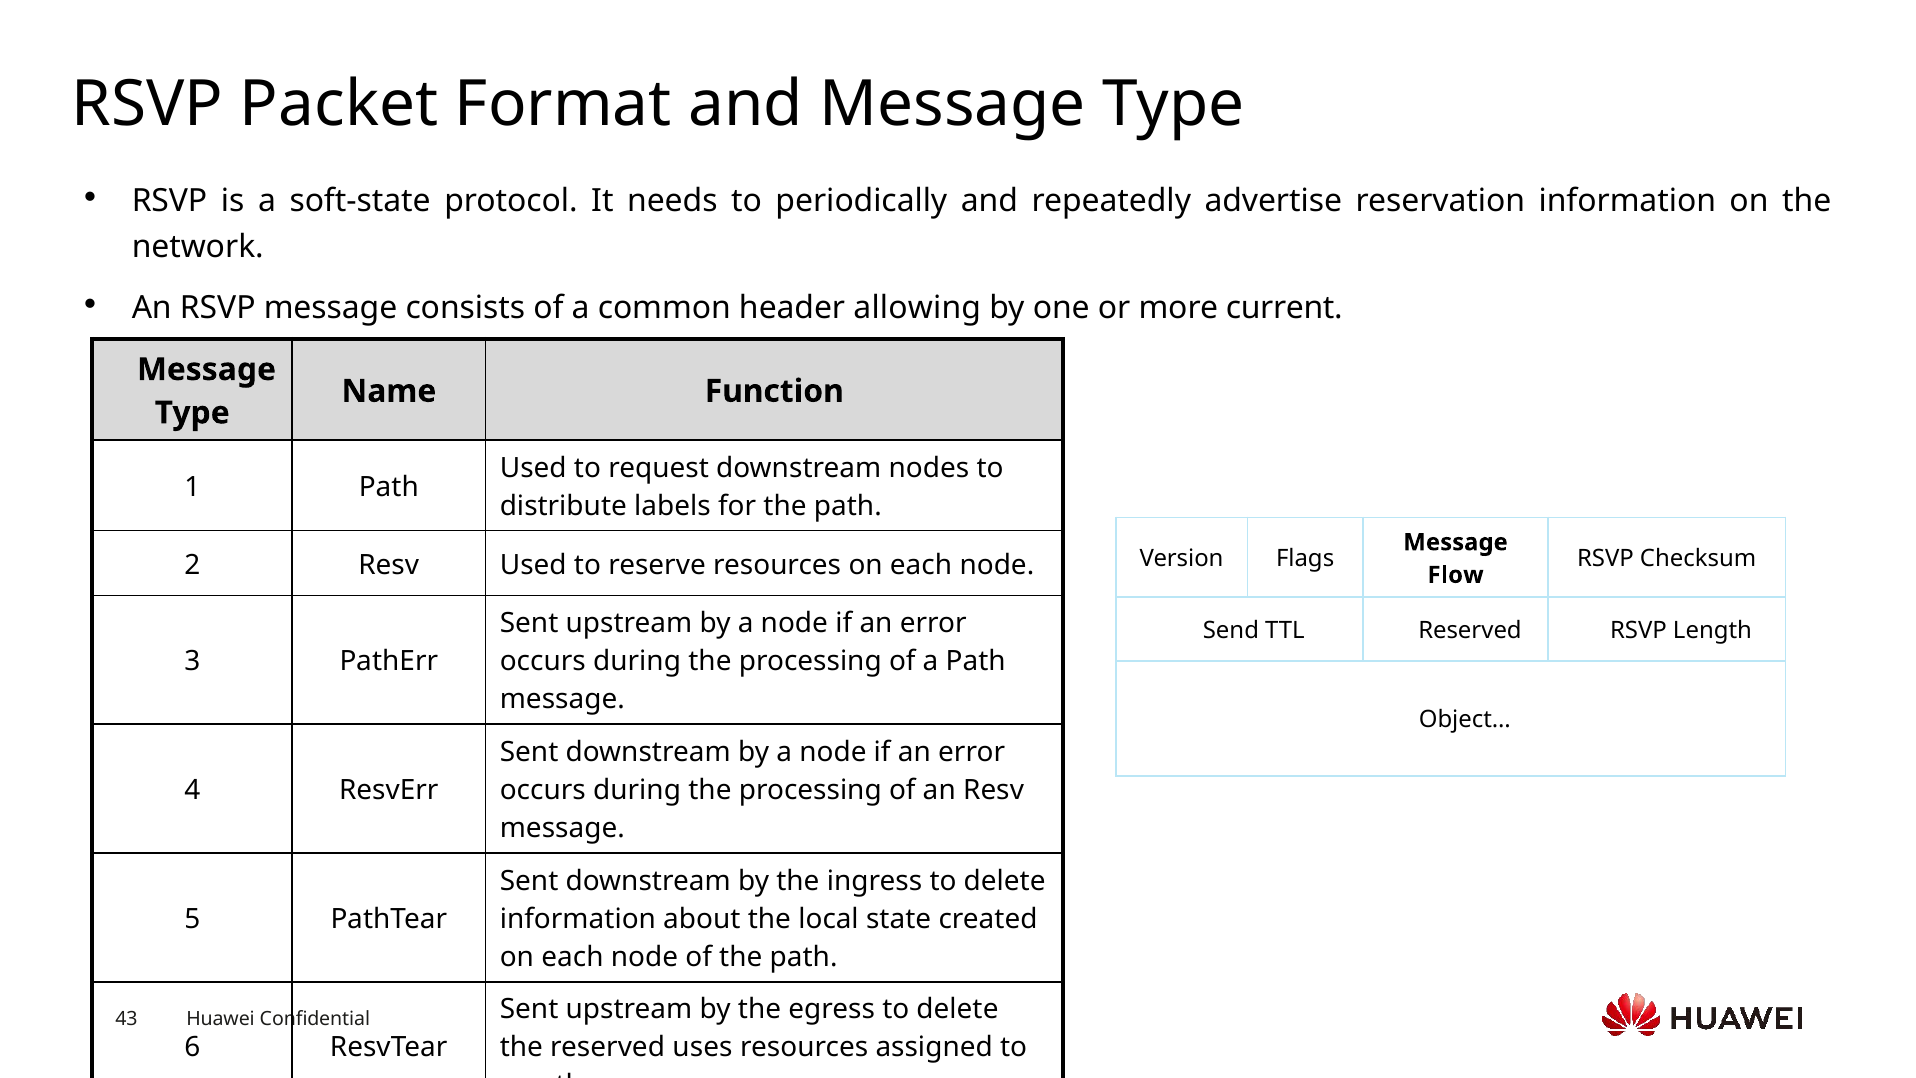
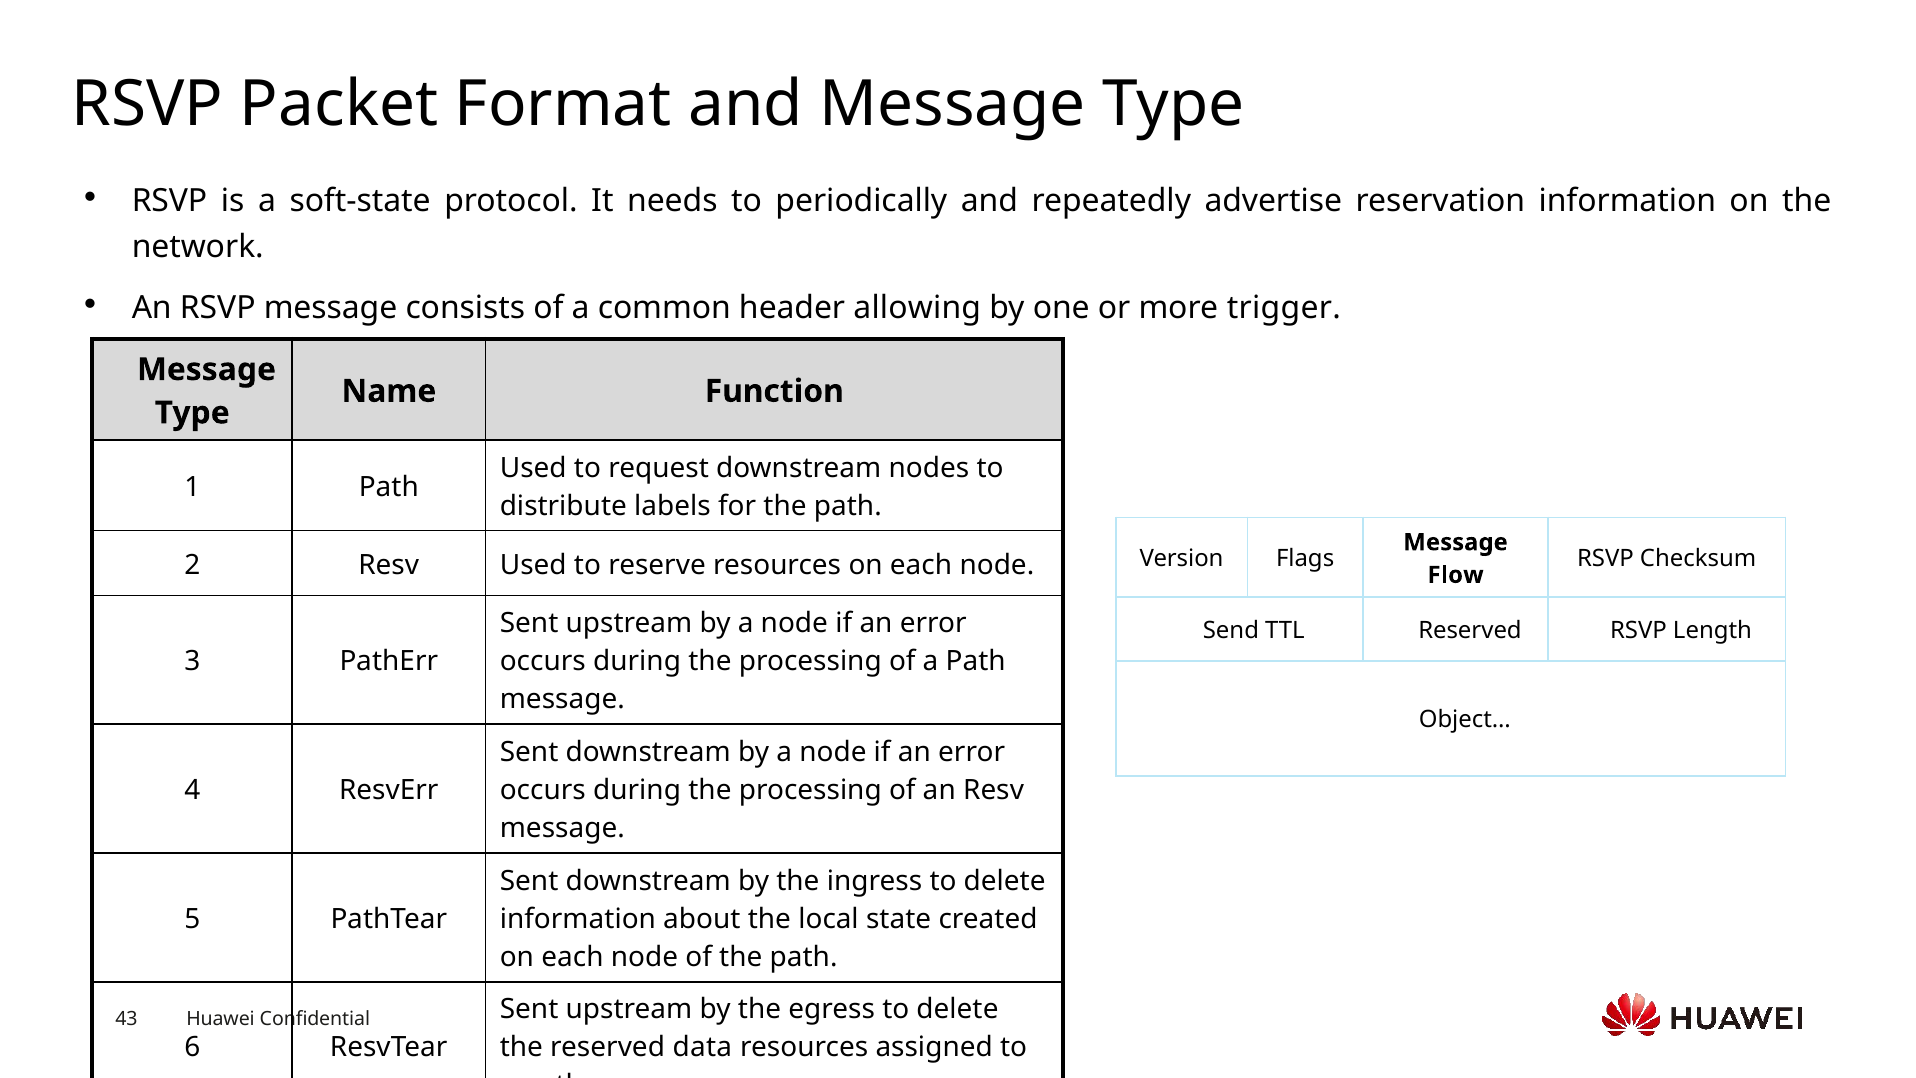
current: current -> trigger
uses: uses -> data
